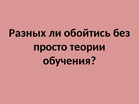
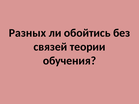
просто: просто -> связей
